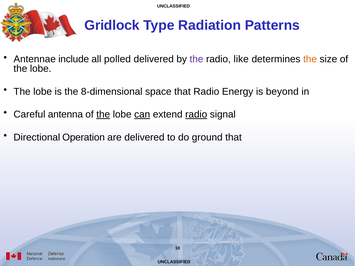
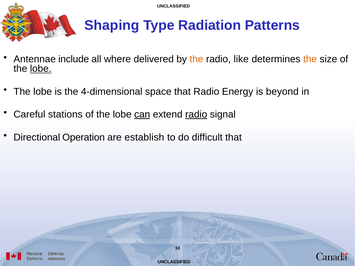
Gridlock: Gridlock -> Shaping
polled: polled -> where
the at (196, 59) colour: purple -> orange
lobe at (41, 69) underline: none -> present
8-dimensional: 8-dimensional -> 4-dimensional
antenna: antenna -> stations
the at (103, 115) underline: present -> none
are delivered: delivered -> establish
ground: ground -> difficult
